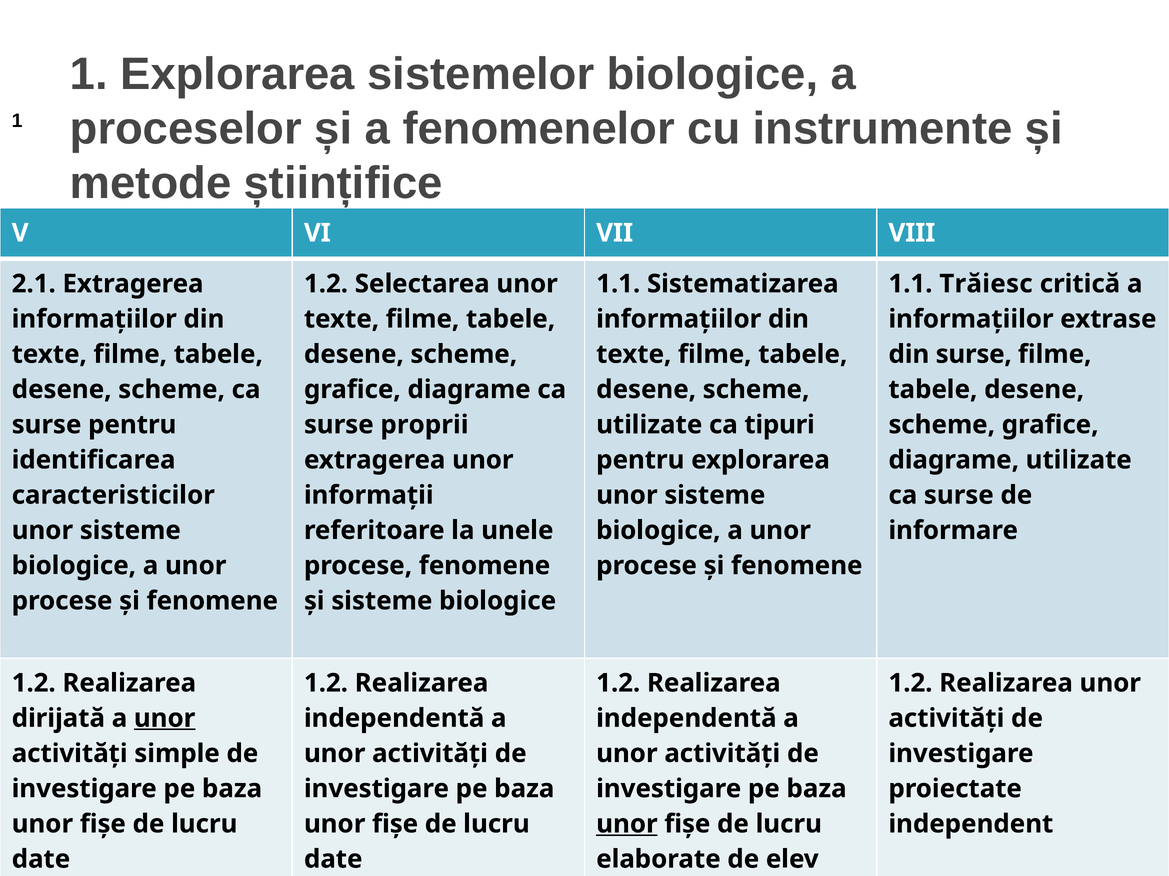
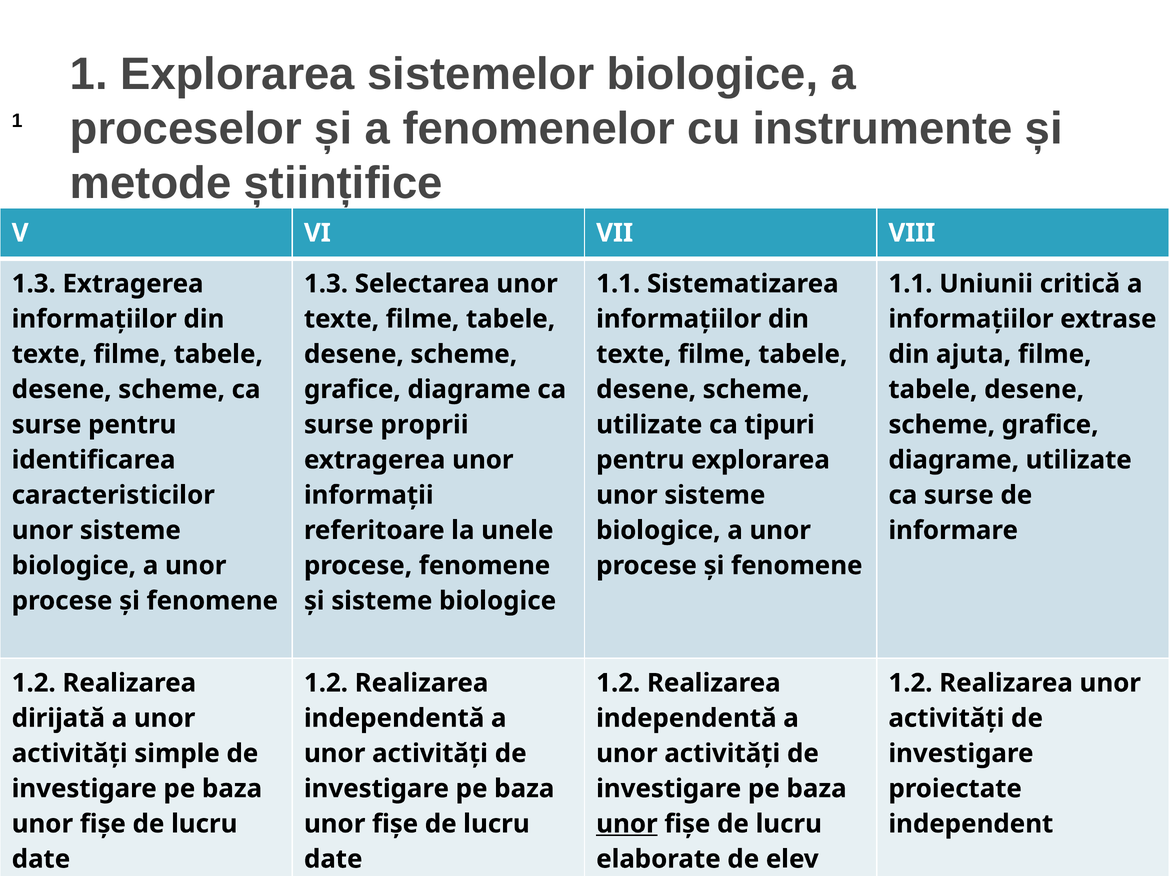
2.1 at (34, 284): 2.1 -> 1.3
1.2 at (326, 284): 1.2 -> 1.3
Trăiesc: Trăiesc -> Uniunii
din surse: surse -> ajuta
unor at (165, 719) underline: present -> none
